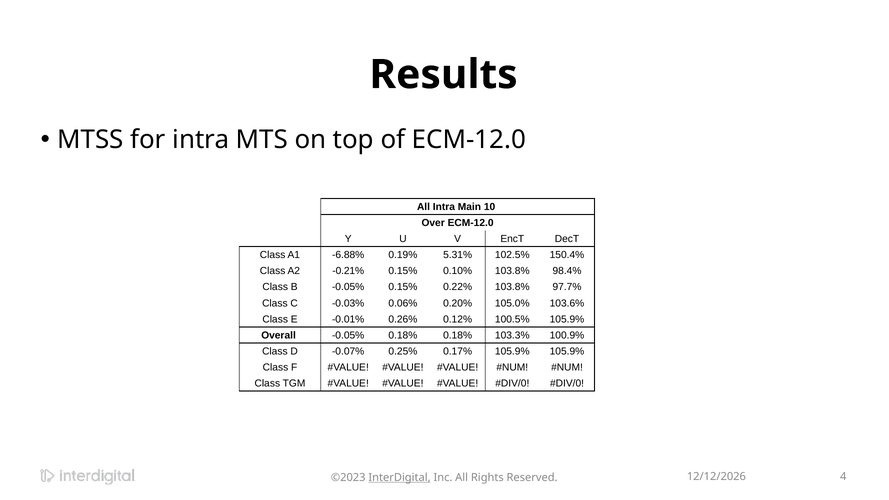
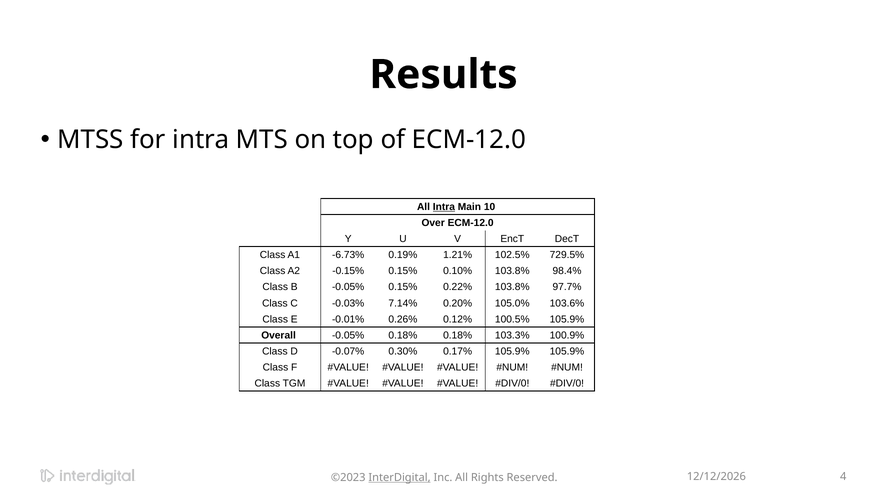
Intra at (444, 207) underline: none -> present
-6.88%: -6.88% -> -6.73%
5.31%: 5.31% -> 1.21%
150.4%: 150.4% -> 729.5%
-0.21%: -0.21% -> -0.15%
0.06%: 0.06% -> 7.14%
0.25%: 0.25% -> 0.30%
